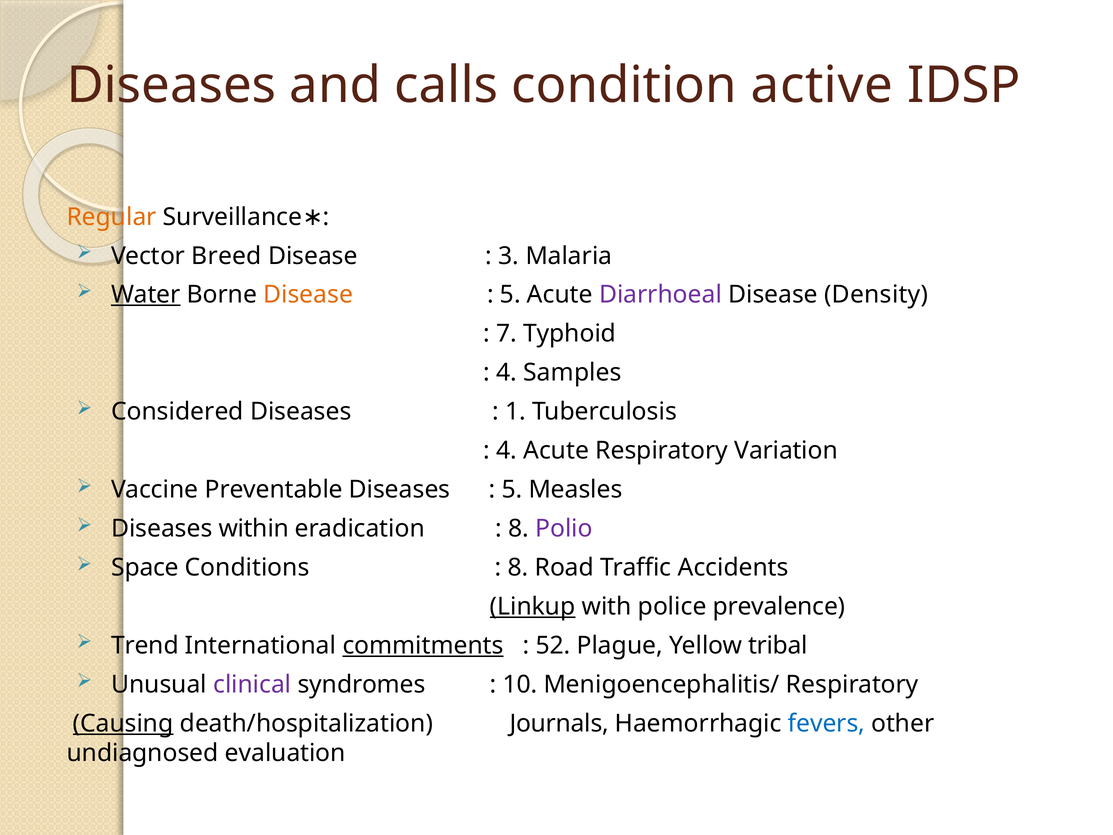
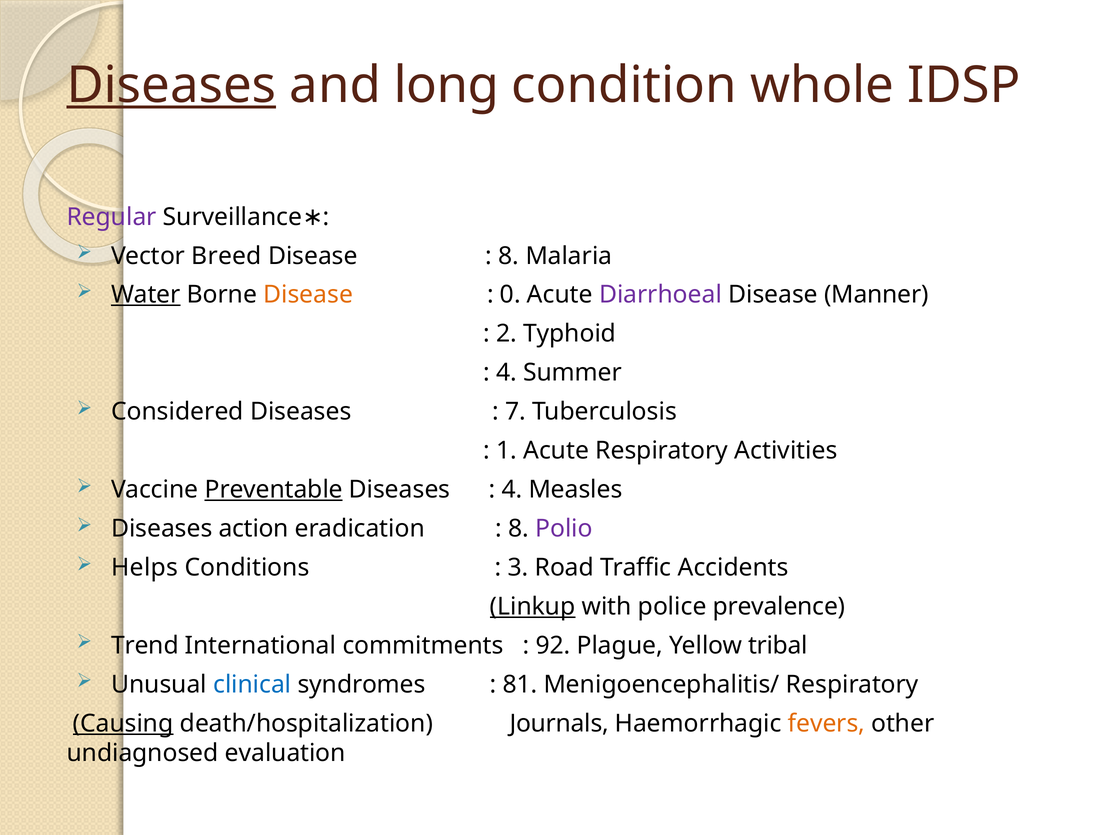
Diseases at (171, 85) underline: none -> present
calls: calls -> long
active: active -> whole
Regular colour: orange -> purple
3 at (509, 256): 3 -> 8
5 at (510, 295): 5 -> 0
Density: Density -> Manner
7: 7 -> 2
Samples: Samples -> Summer
1: 1 -> 7
4 at (507, 451): 4 -> 1
Variation: Variation -> Activities
Preventable underline: none -> present
5 at (512, 489): 5 -> 4
within: within -> action
Space: Space -> Helps
8 at (518, 567): 8 -> 3
commitments underline: present -> none
52: 52 -> 92
clinical colour: purple -> blue
10: 10 -> 81
fevers colour: blue -> orange
